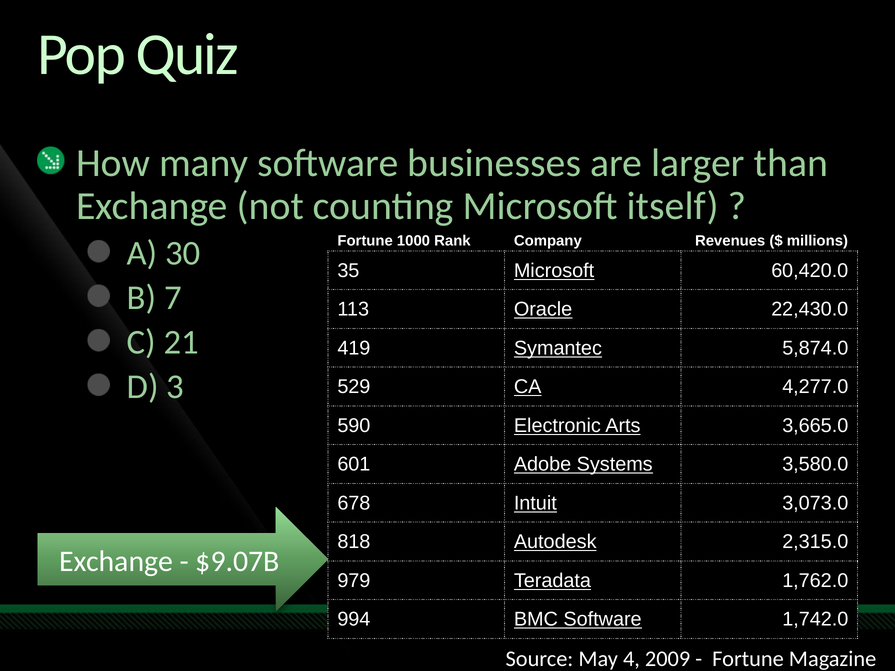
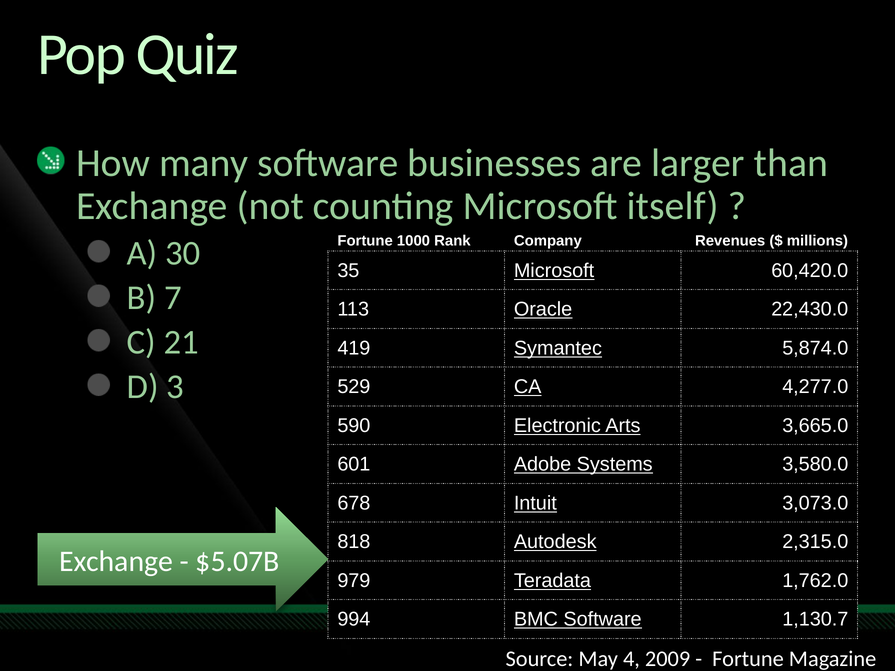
$9.07B: $9.07B -> $5.07B
1,742.0: 1,742.0 -> 1,130.7
